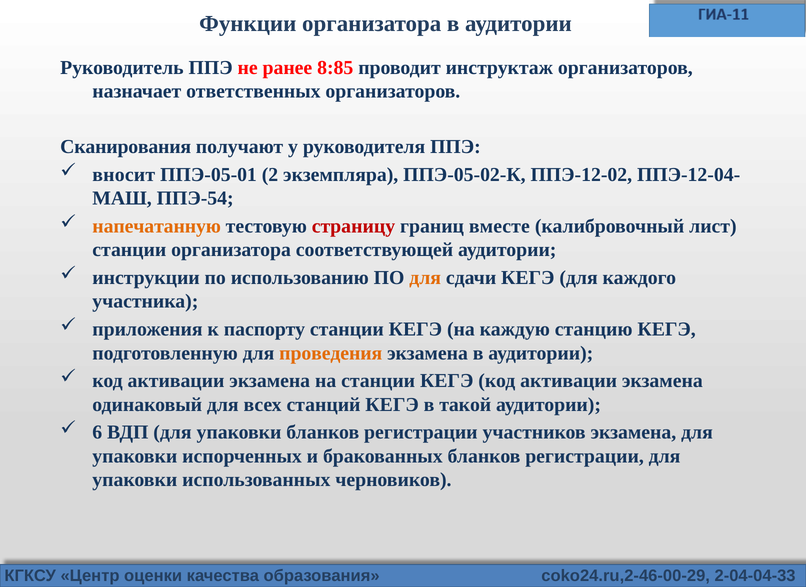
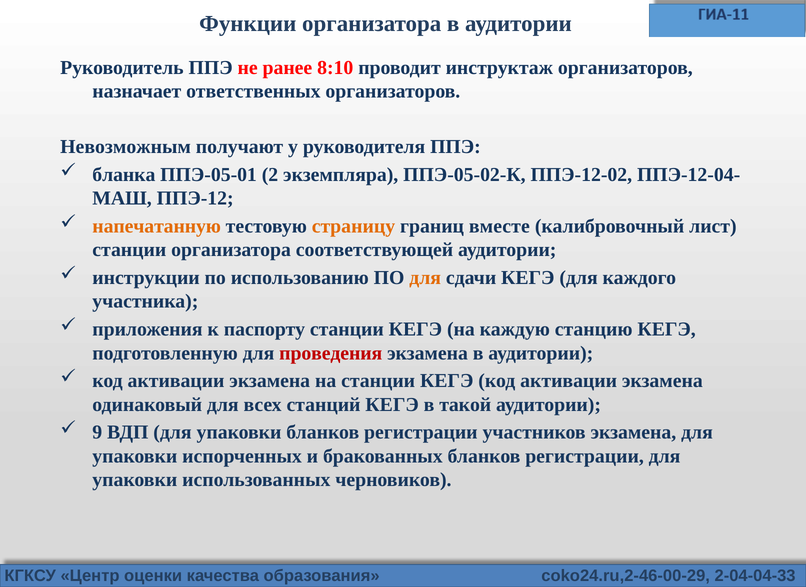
8:85: 8:85 -> 8:10
Сканирования: Сканирования -> Невозможным
вносит: вносит -> бланка
ППЭ-54: ППЭ-54 -> ППЭ-12
страницу colour: red -> orange
проведения colour: orange -> red
6: 6 -> 9
